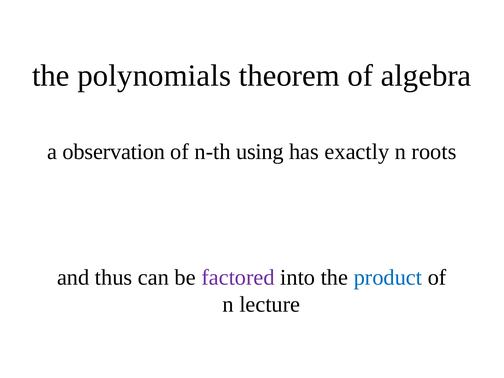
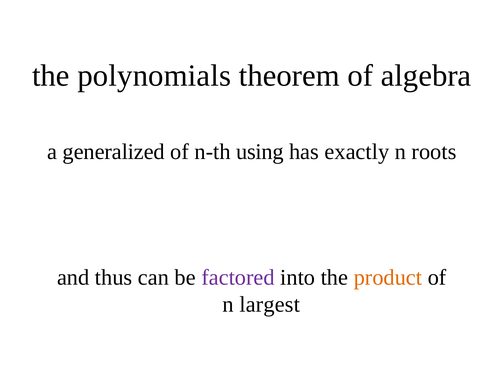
observation: observation -> generalized
product colour: blue -> orange
lecture: lecture -> largest
